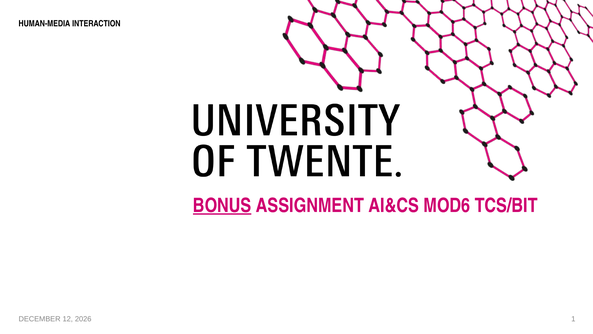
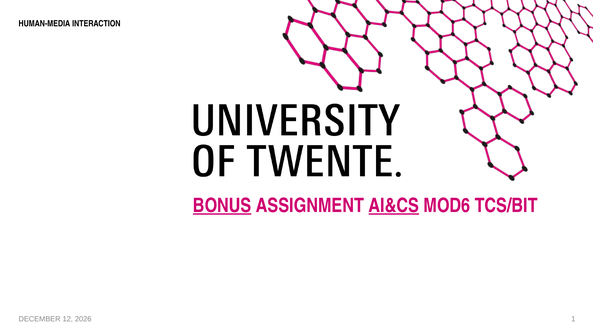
AI&CS underline: none -> present
